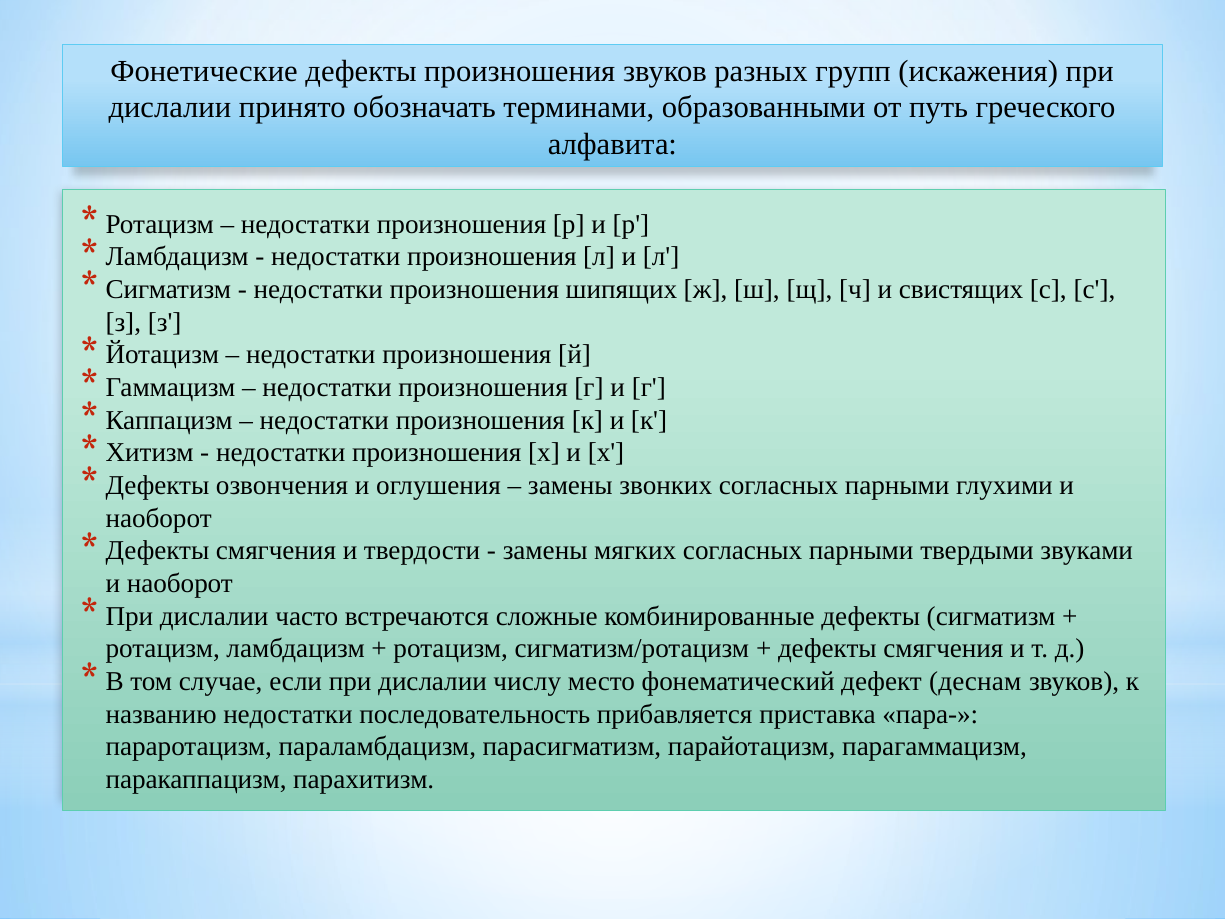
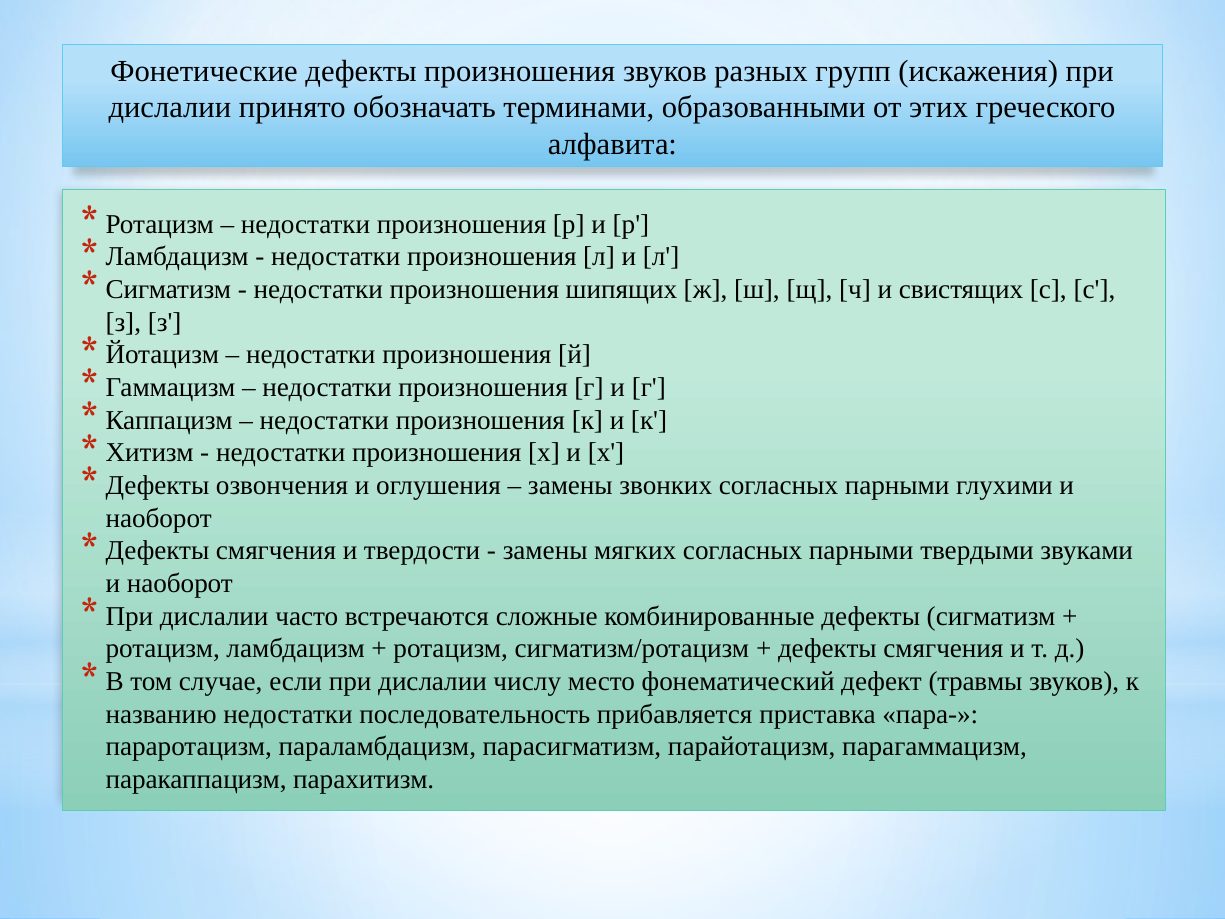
путь: путь -> этих
деснам: деснам -> травмы
